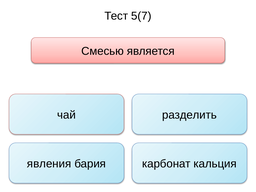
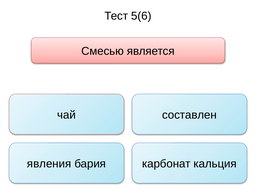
5(7: 5(7 -> 5(6
разделить: разделить -> составлен
